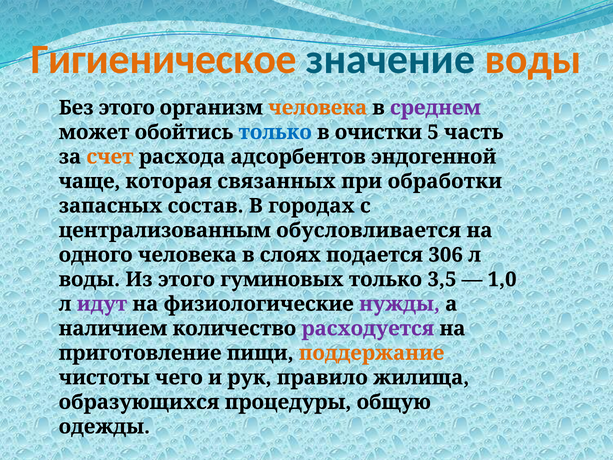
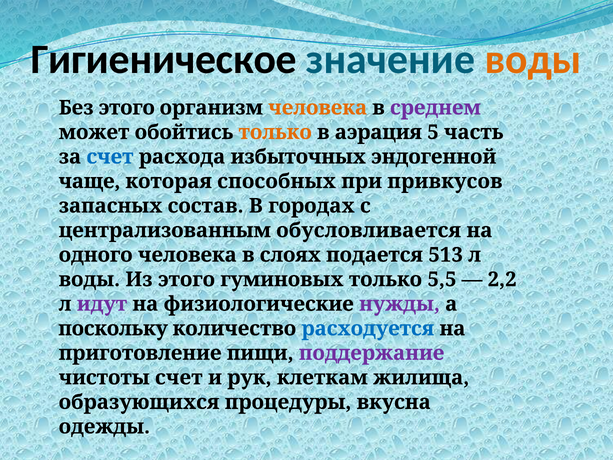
Гигиеническое colour: orange -> black
только at (275, 132) colour: blue -> orange
очистки: очистки -> аэрация
счет at (110, 157) colour: orange -> blue
адсорбентов: адсорбентов -> избыточных
связанных: связанных -> способных
обработки: обработки -> привкусов
306: 306 -> 513
3,5: 3,5 -> 5,5
1,0: 1,0 -> 2,2
наличием: наличием -> поскольку
расходуется colour: purple -> blue
поддержание colour: orange -> purple
чистоты чего: чего -> счет
правило: правило -> клеткам
общую: общую -> вкусна
